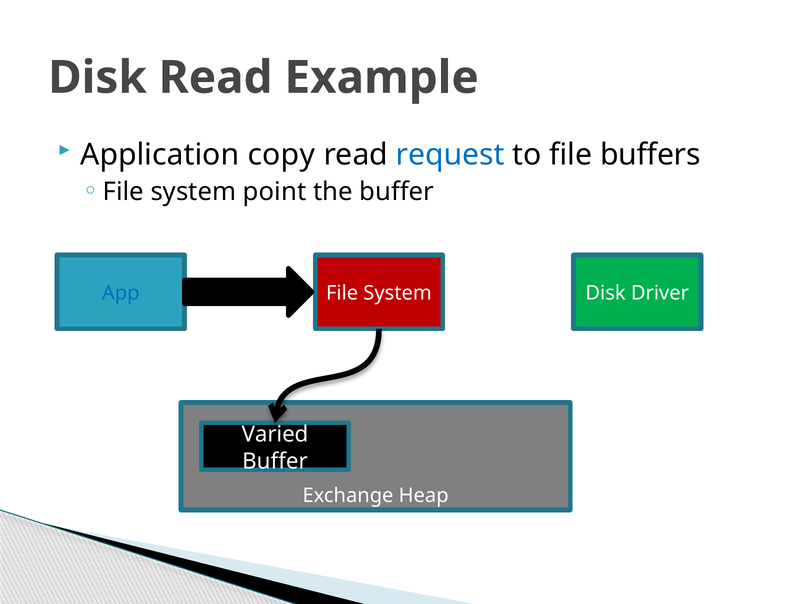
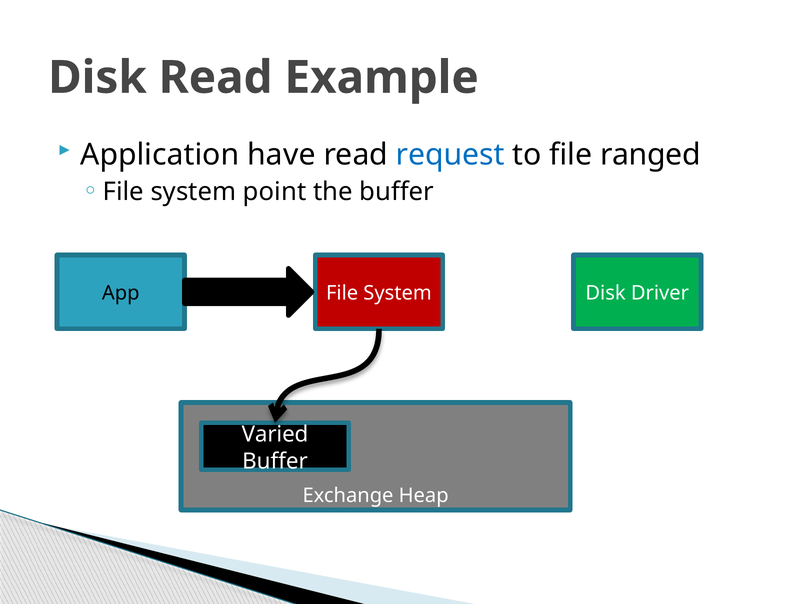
copy: copy -> have
buffers: buffers -> ranged
App colour: blue -> black
